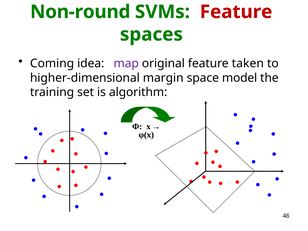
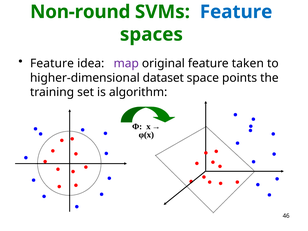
Feature at (236, 12) colour: red -> blue
Coming at (52, 63): Coming -> Feature
margin: margin -> dataset
model: model -> points
